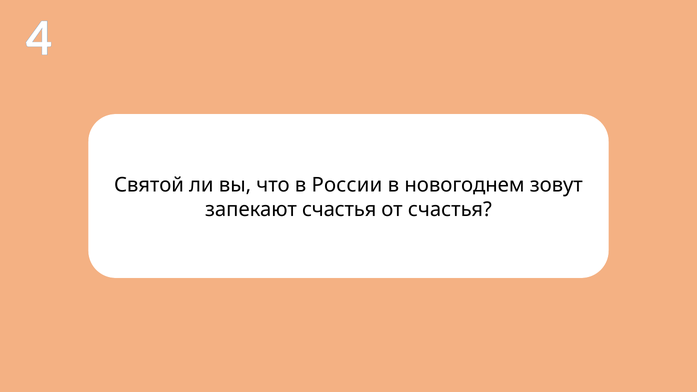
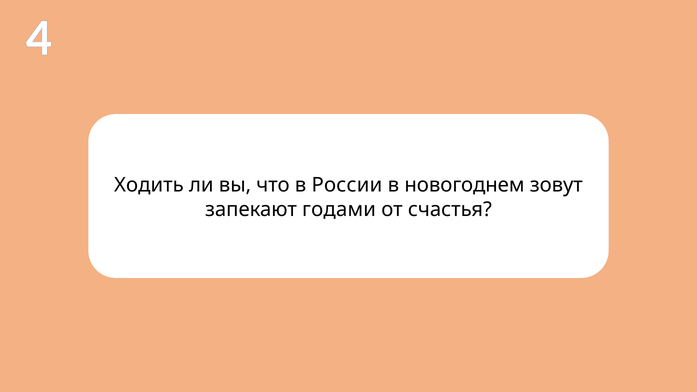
Святой: Святой -> Ходить
запекают счастья: счастья -> годами
